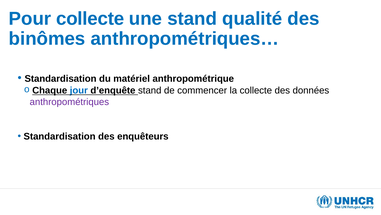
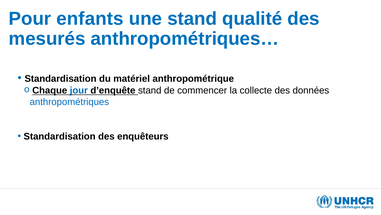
Pour collecte: collecte -> enfants
binômes: binômes -> mesurés
anthropométriques colour: purple -> blue
